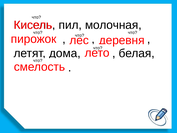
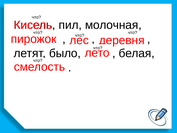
дома: дома -> было
